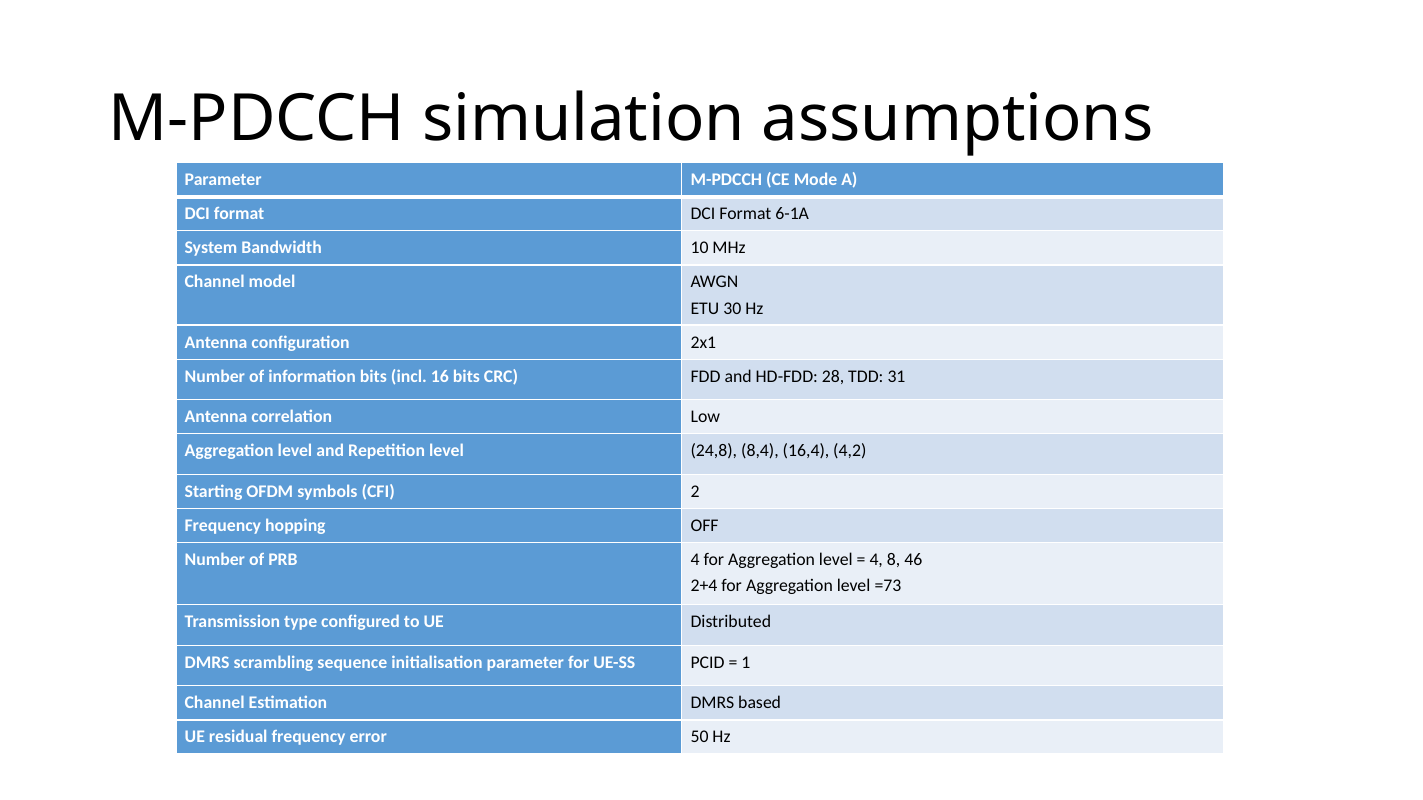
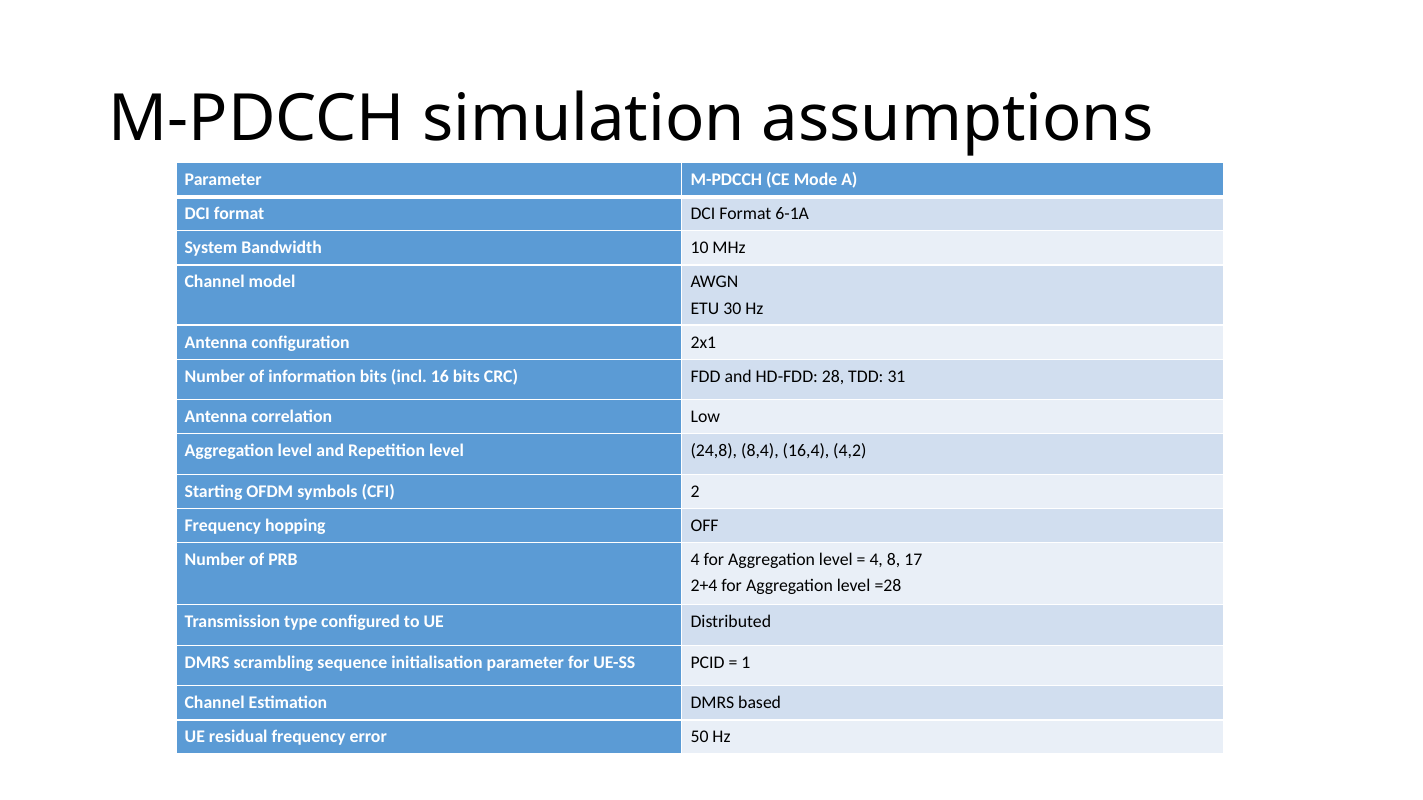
46: 46 -> 17
=73: =73 -> =28
